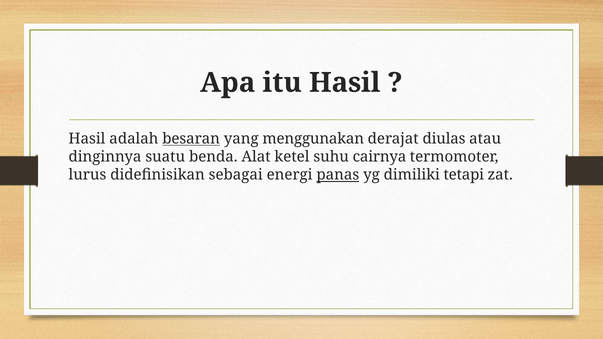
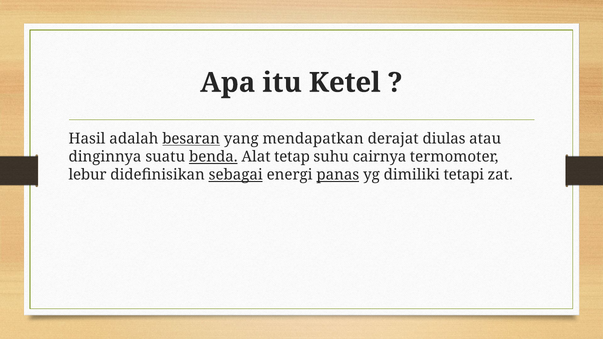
itu Hasil: Hasil -> Ketel
menggunakan: menggunakan -> mendapatkan
benda underline: none -> present
ketel: ketel -> tetap
lurus: lurus -> lebur
sebagai underline: none -> present
